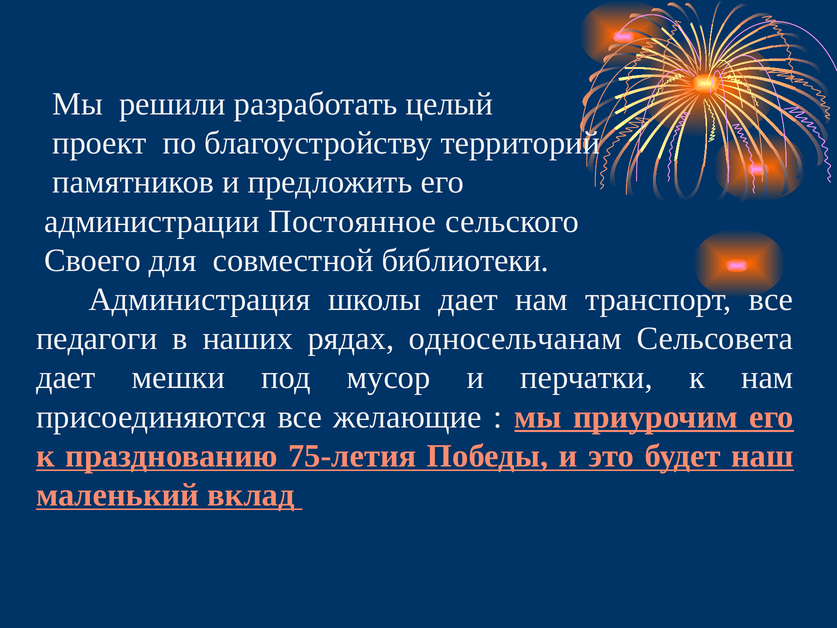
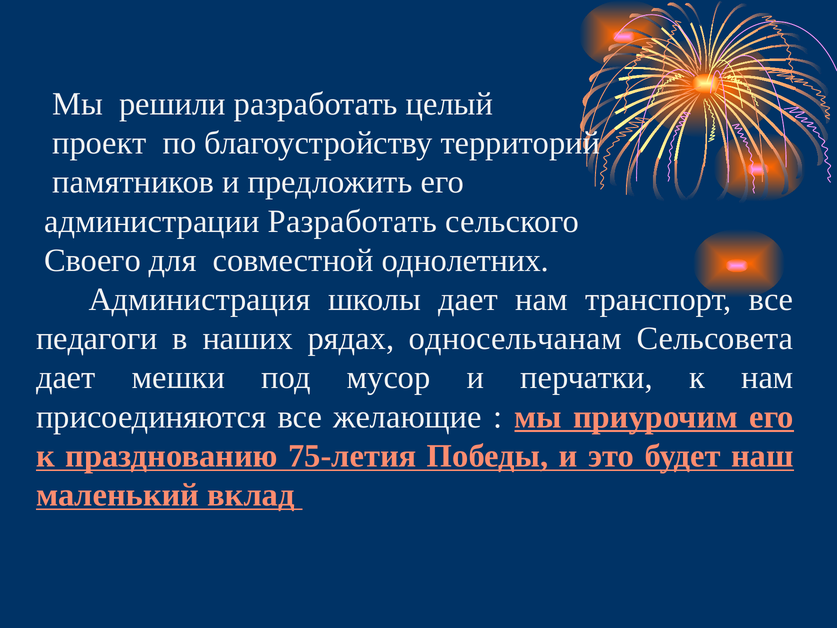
администрации Постоянное: Постоянное -> Разработать
библиотеки: библиотеки -> однолетних
